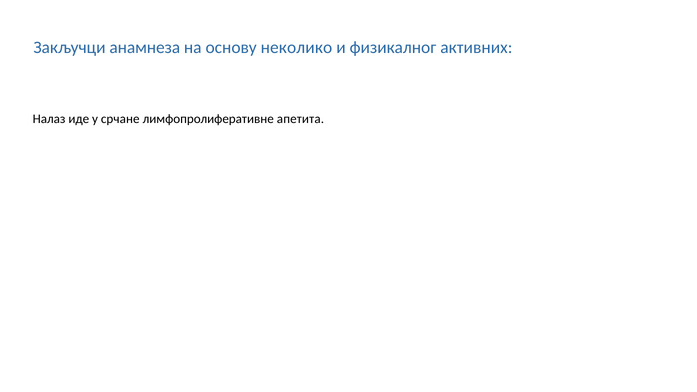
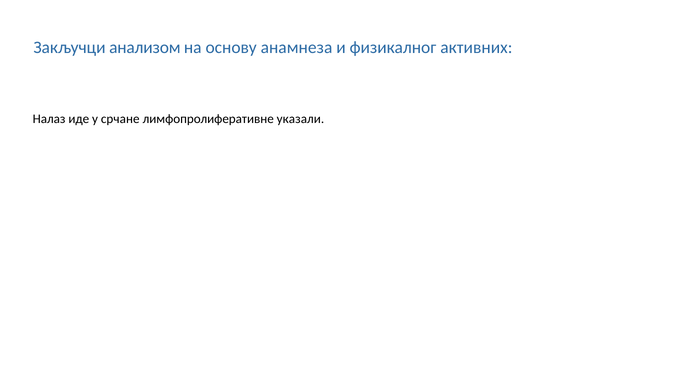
анамнеза: анамнеза -> анализом
неколико: неколико -> анамнеза
апетита: апетита -> указали
